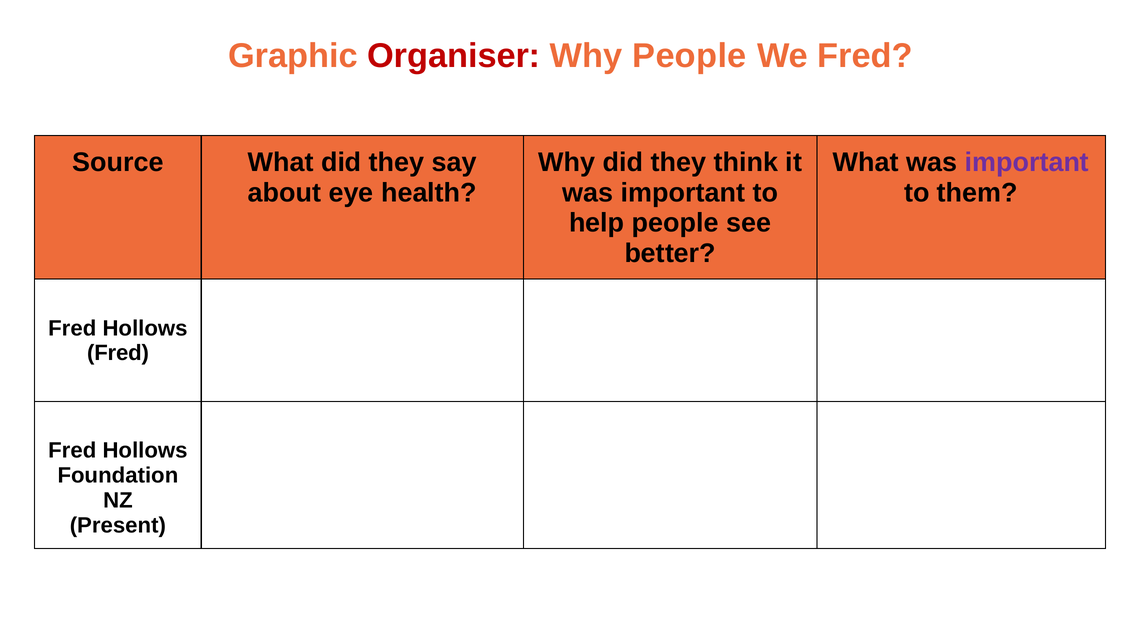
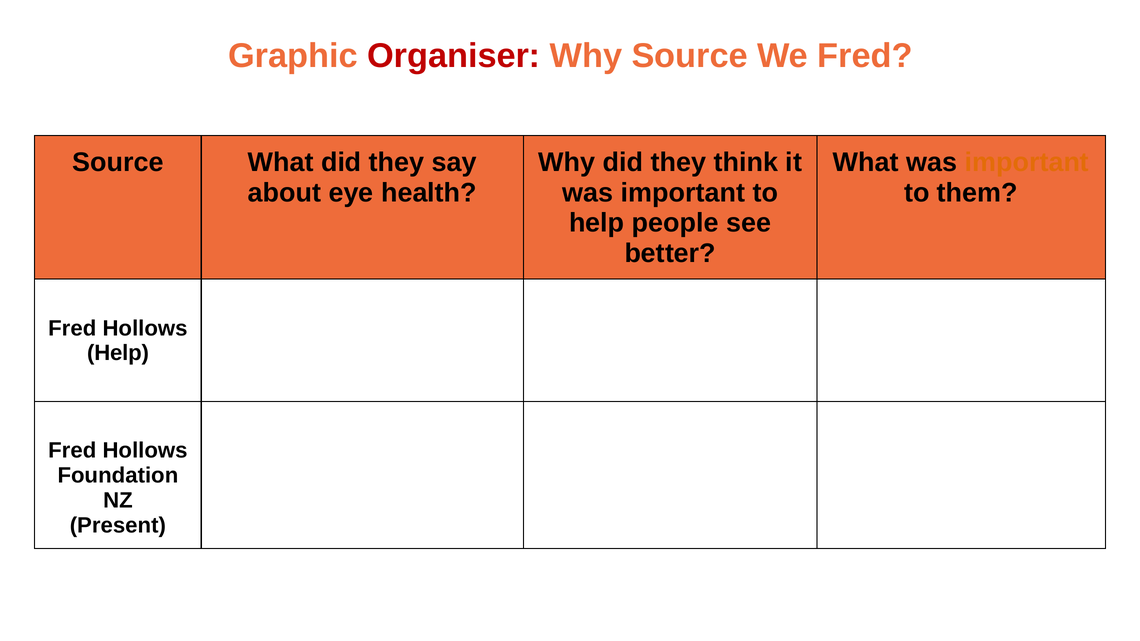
Why People: People -> Source
important at (1027, 163) colour: purple -> orange
Fred at (118, 353): Fred -> Help
